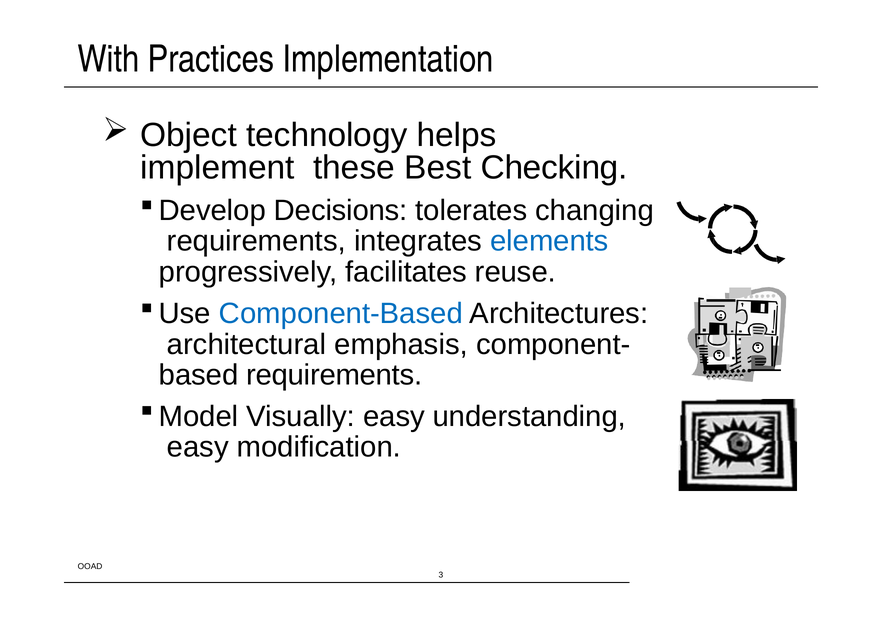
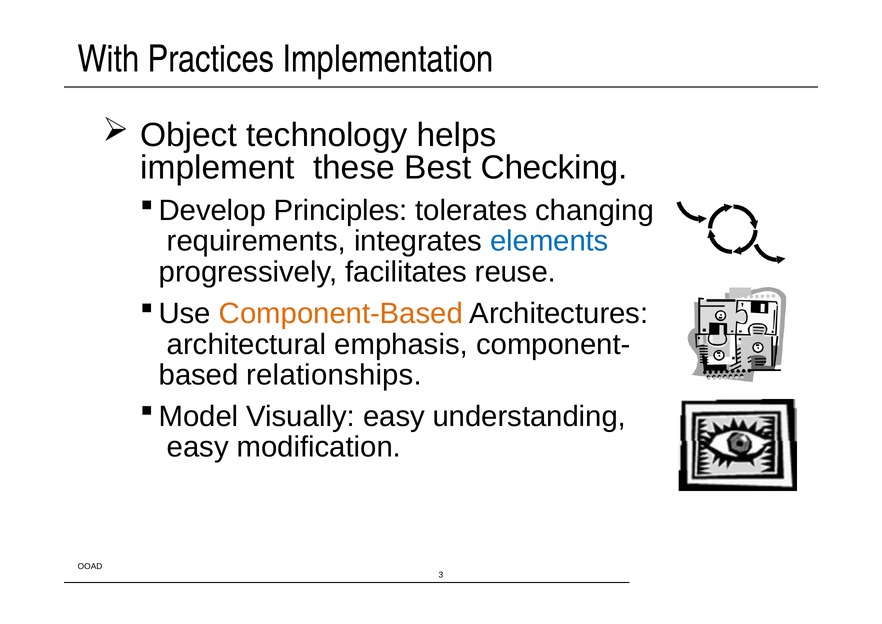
Decisions: Decisions -> Principles
Component-Based colour: blue -> orange
based requirements: requirements -> relationships
